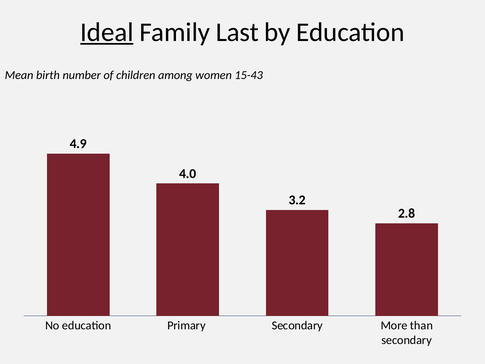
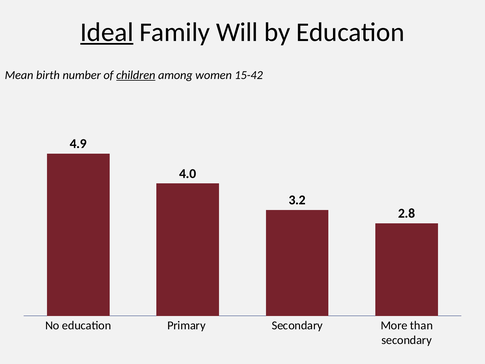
Last: Last -> Will
children underline: none -> present
15-43: 15-43 -> 15-42
